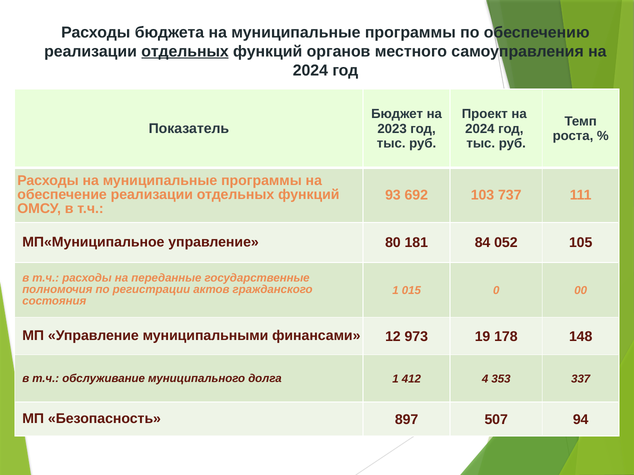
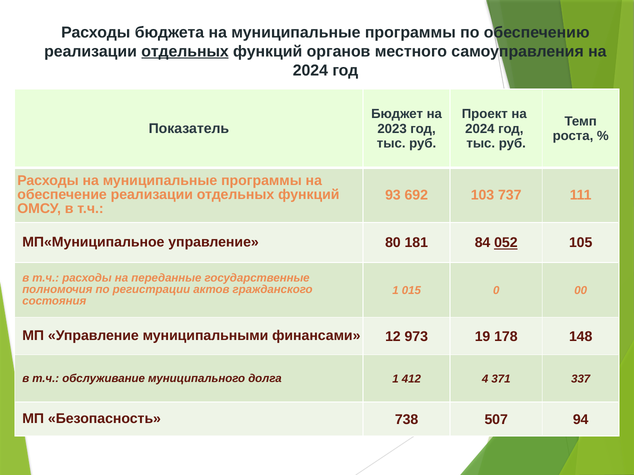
052 underline: none -> present
353: 353 -> 371
897: 897 -> 738
